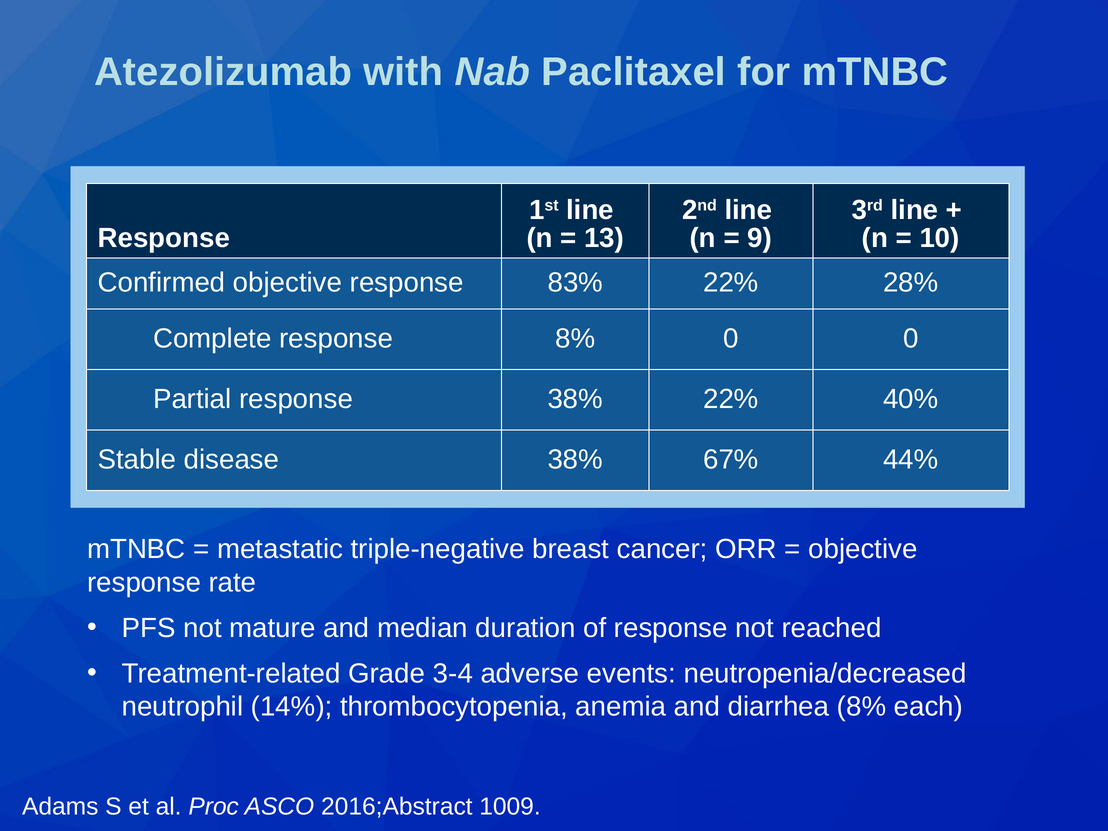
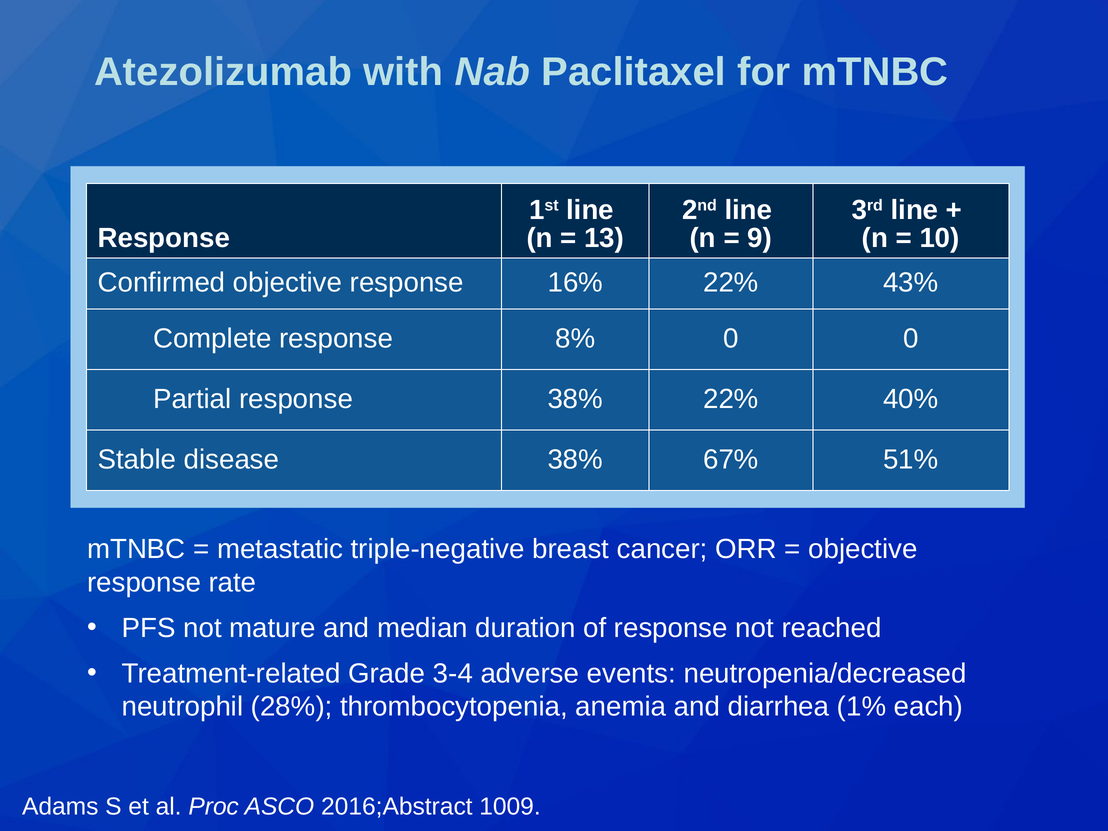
83%: 83% -> 16%
28%: 28% -> 43%
44%: 44% -> 51%
14%: 14% -> 28%
diarrhea 8%: 8% -> 1%
